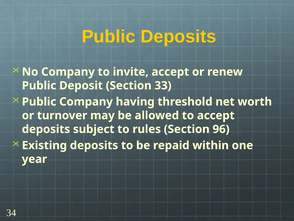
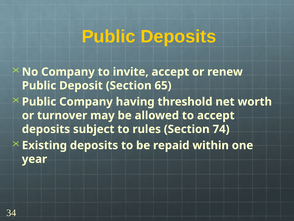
33: 33 -> 65
96: 96 -> 74
